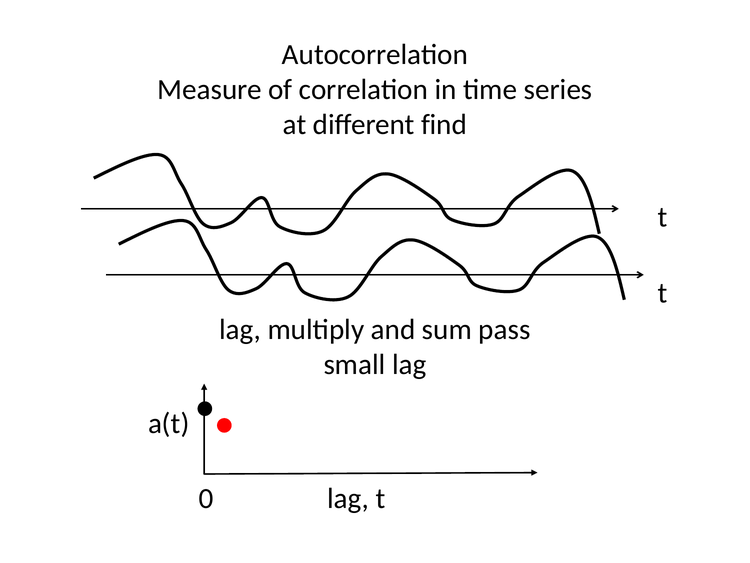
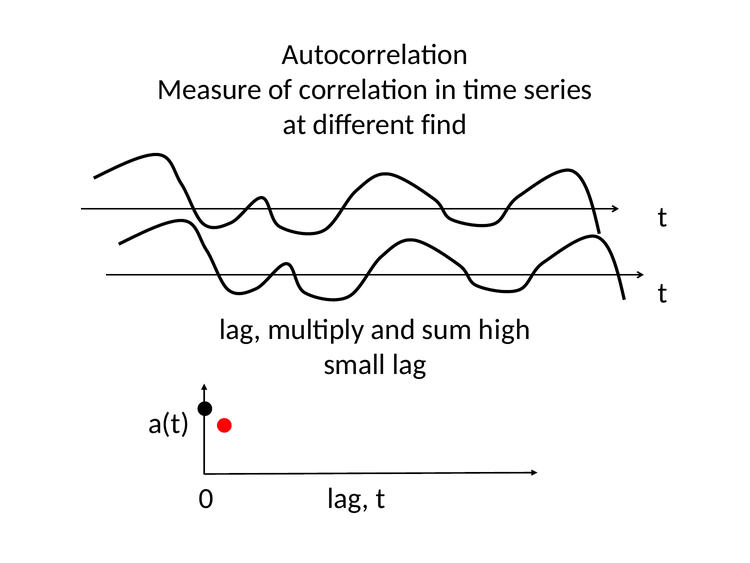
pass: pass -> high
